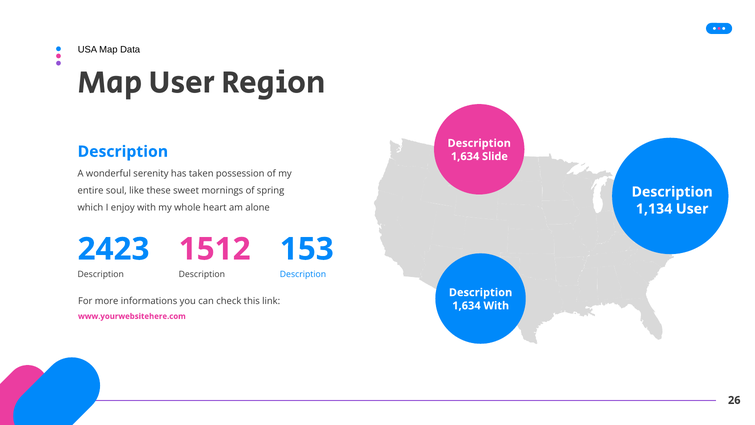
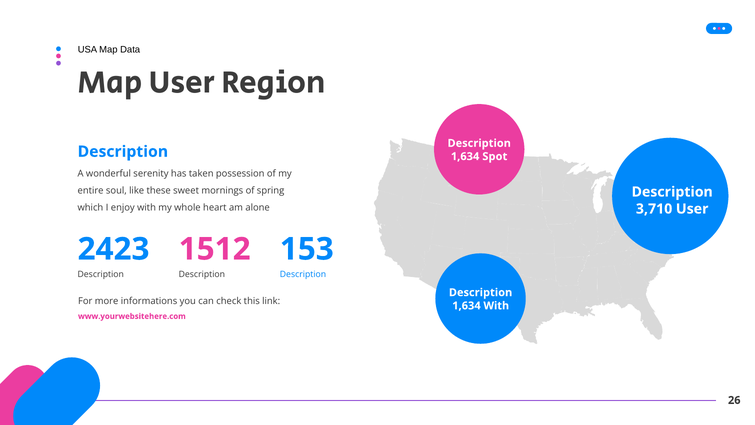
Slide: Slide -> Spot
1,134: 1,134 -> 3,710
